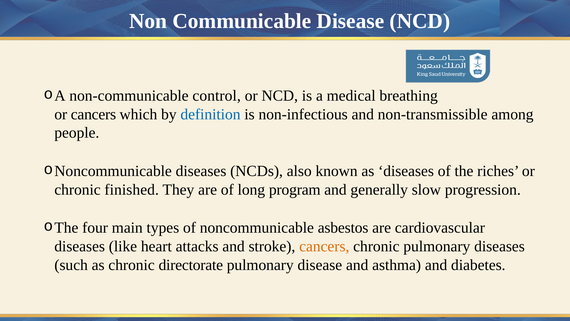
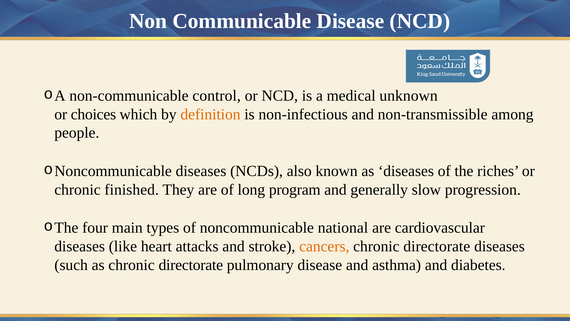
breathing: breathing -> unknown
or cancers: cancers -> choices
definition colour: blue -> orange
asbestos: asbestos -> national
pulmonary at (437, 246): pulmonary -> directorate
